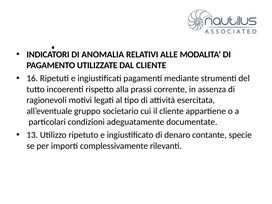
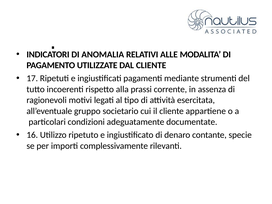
16: 16 -> 17
13: 13 -> 16
